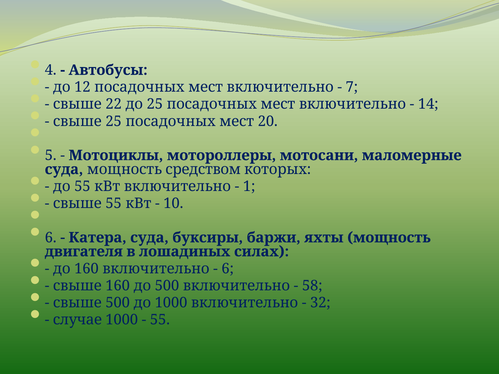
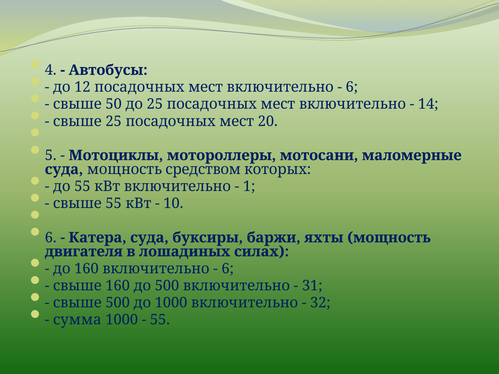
7 at (352, 87): 7 -> 6
22: 22 -> 50
58: 58 -> 31
случае: случае -> сумма
